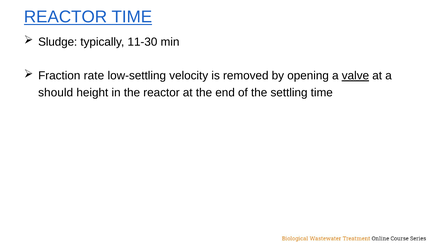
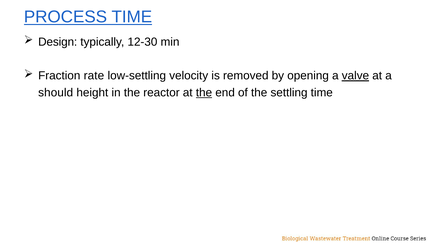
REACTOR at (65, 17): REACTOR -> PROCESS
Sludge: Sludge -> Design
11-30: 11-30 -> 12-30
the at (204, 92) underline: none -> present
